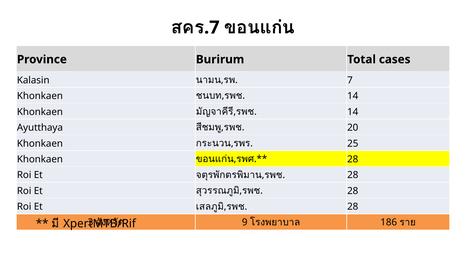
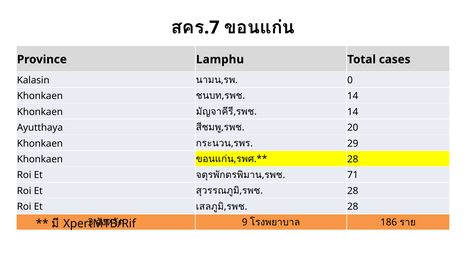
Burirum: Burirum -> Lamphu
7: 7 -> 0
25: 25 -> 29
28 at (353, 175): 28 -> 71
